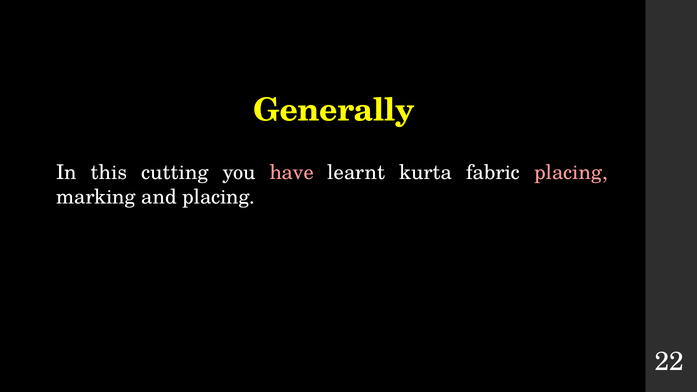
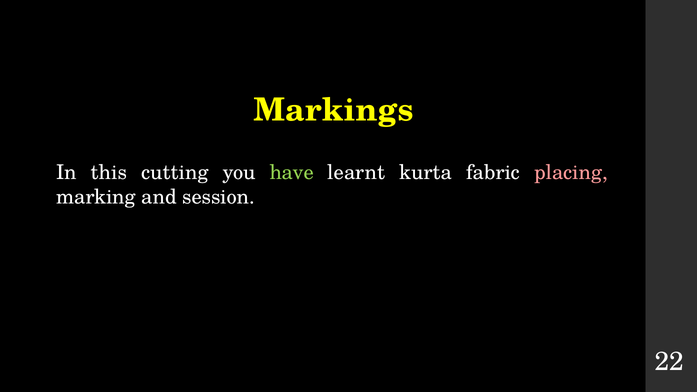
Generally: Generally -> Markings
have colour: pink -> light green
and placing: placing -> session
